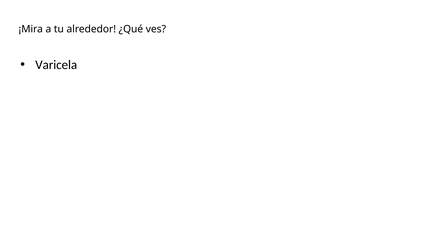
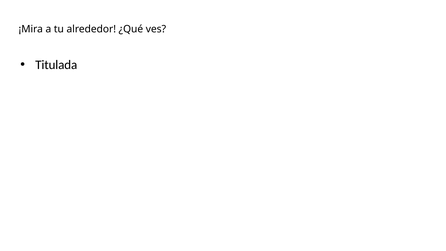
Varicela: Varicela -> Titulada
